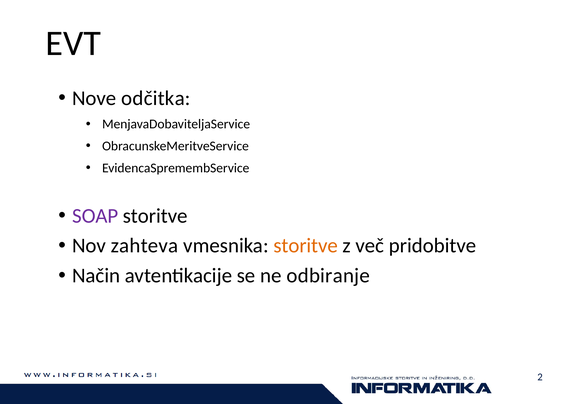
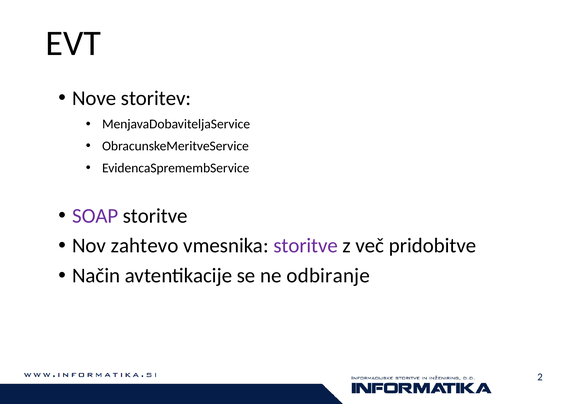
odčitka: odčitka -> storitev
zahteva: zahteva -> zahtevo
storitve at (306, 246) colour: orange -> purple
